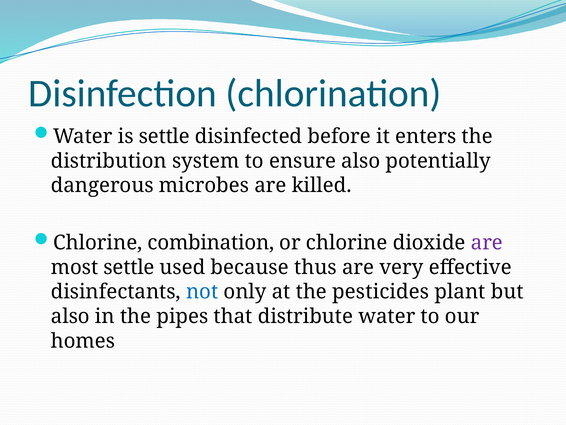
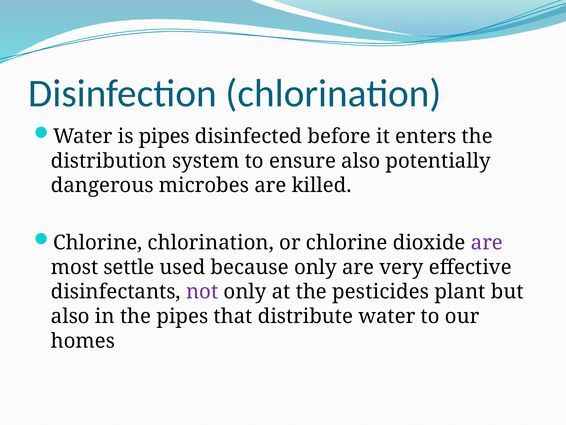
is settle: settle -> pipes
Chlorine combination: combination -> chlorination
because thus: thus -> only
not colour: blue -> purple
